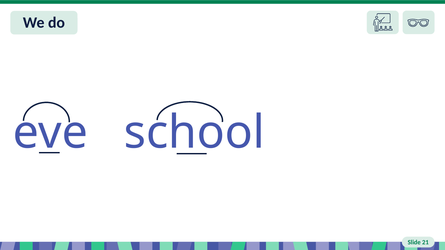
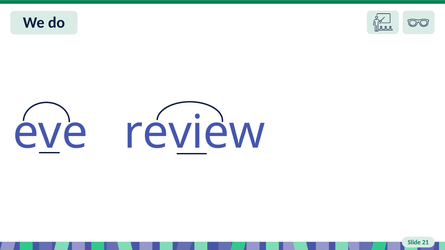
school: school -> review
